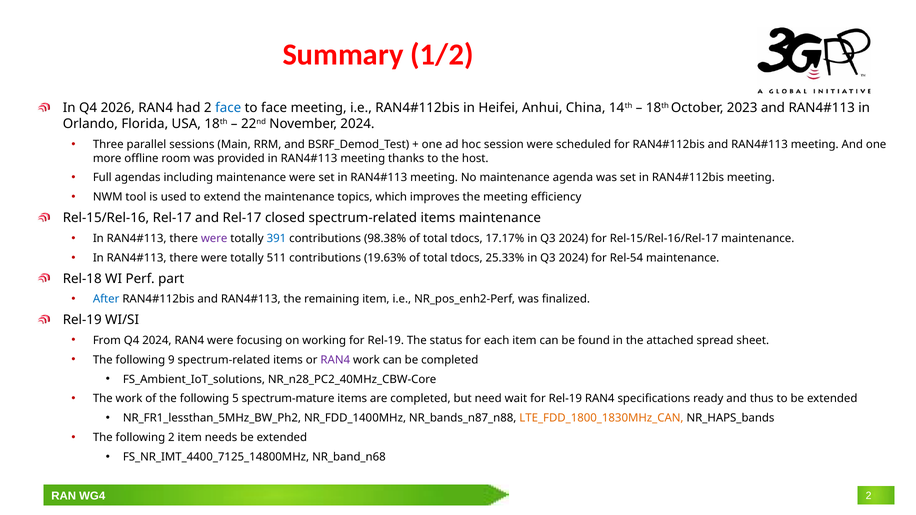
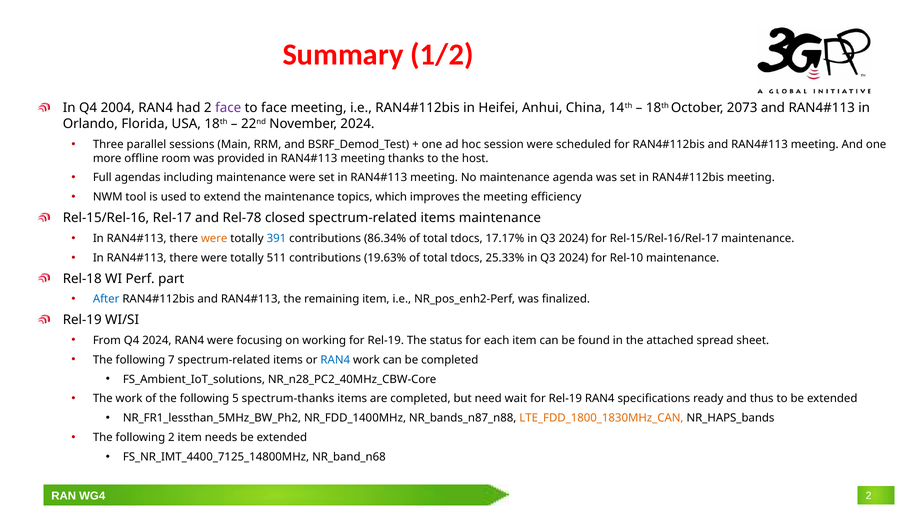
2026: 2026 -> 2004
face at (228, 108) colour: blue -> purple
2023: 2023 -> 2073
and Rel-17: Rel-17 -> Rel-78
were at (214, 239) colour: purple -> orange
98.38%: 98.38% -> 86.34%
Rel-54: Rel-54 -> Rel-10
9: 9 -> 7
RAN4 at (335, 360) colour: purple -> blue
spectrum-mature: spectrum-mature -> spectrum-thanks
